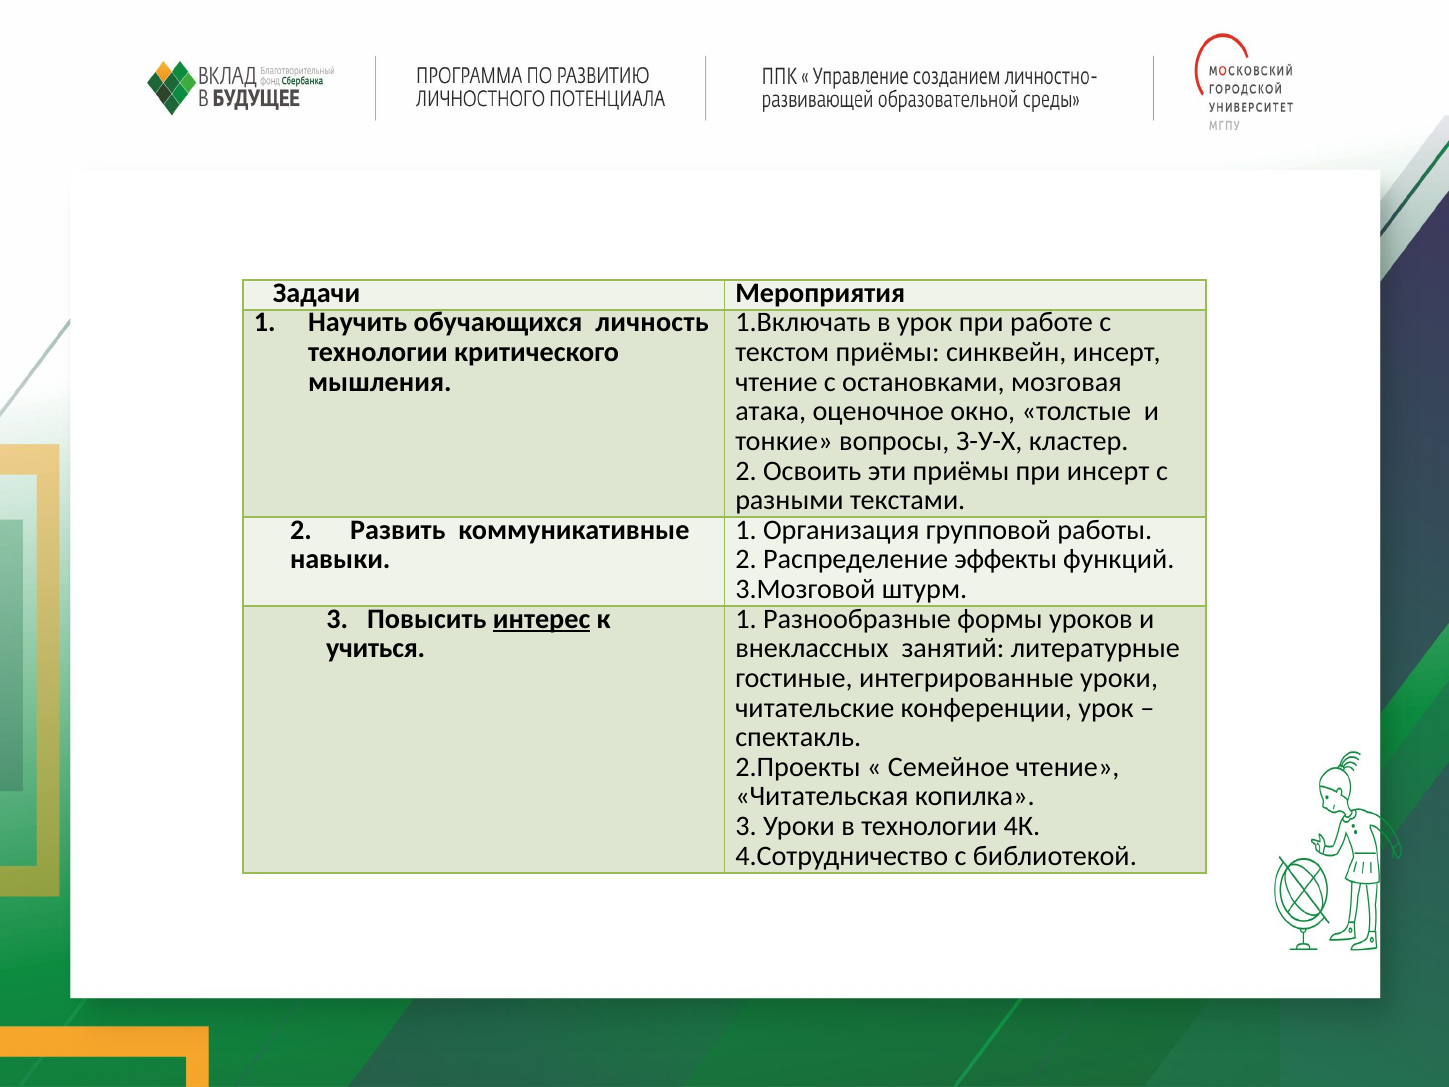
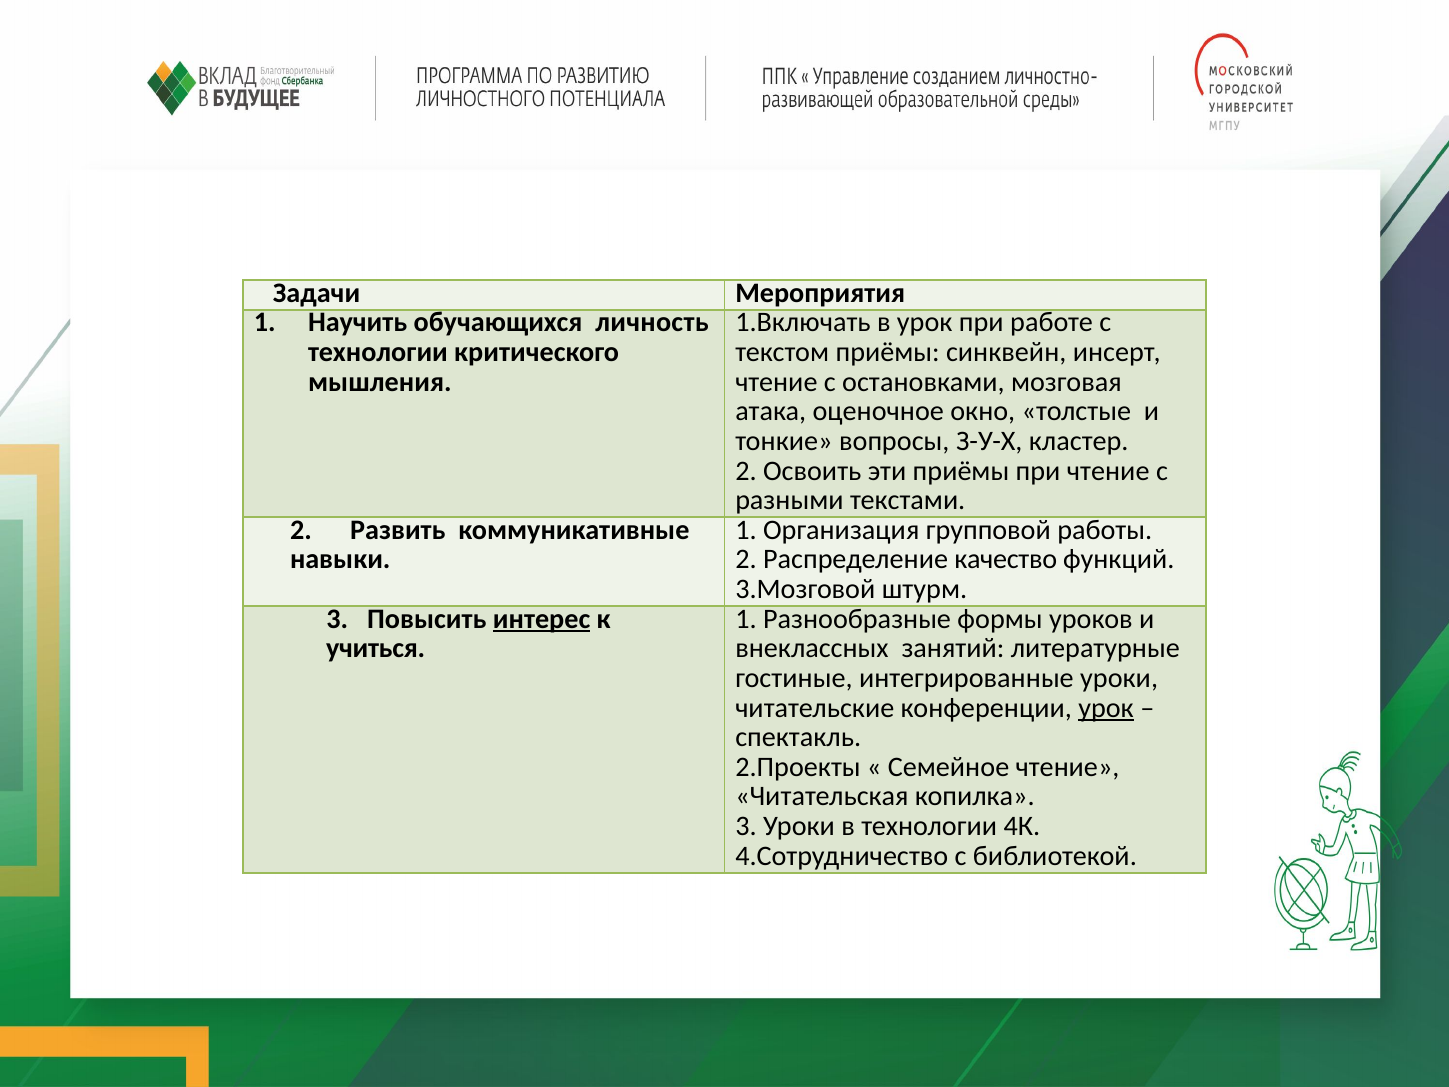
при инсерт: инсерт -> чтение
эффекты: эффекты -> качество
урок at (1106, 708) underline: none -> present
